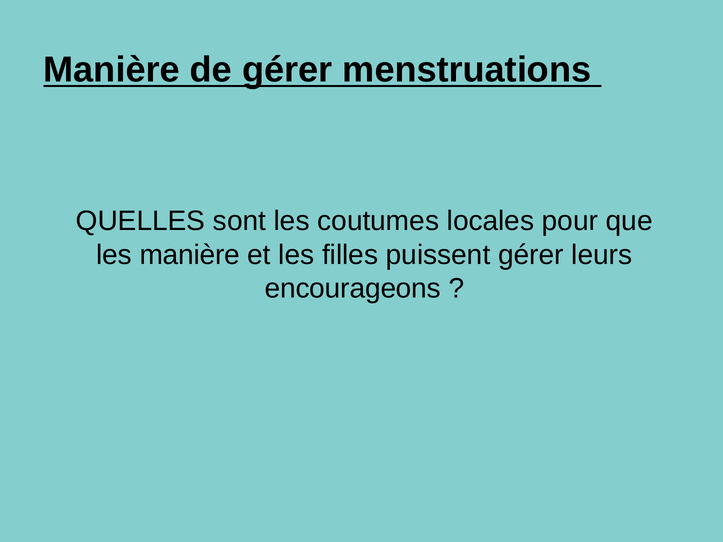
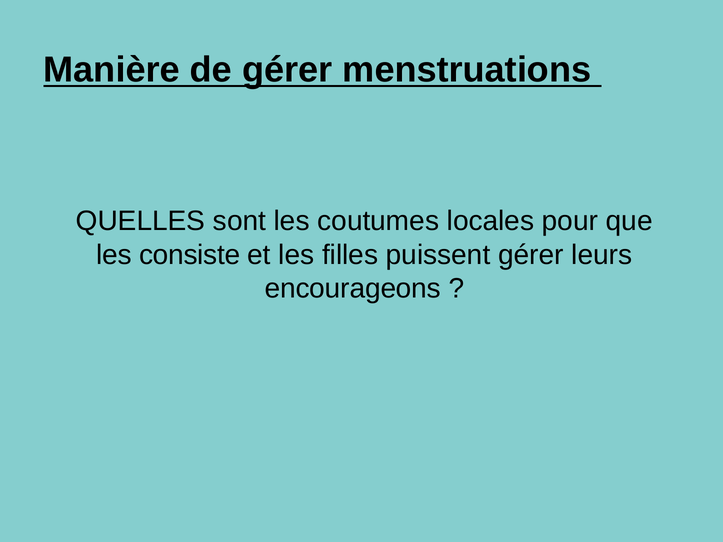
les manière: manière -> consiste
